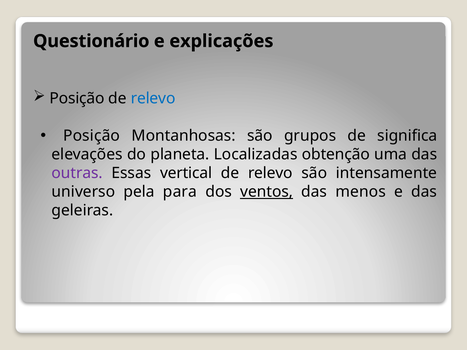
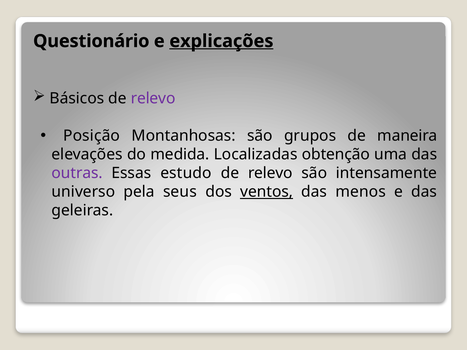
explicações underline: none -> present
Posição at (77, 99): Posição -> Básicos
relevo at (153, 99) colour: blue -> purple
significa: significa -> maneira
planeta: planeta -> medida
vertical: vertical -> estudo
para: para -> seus
